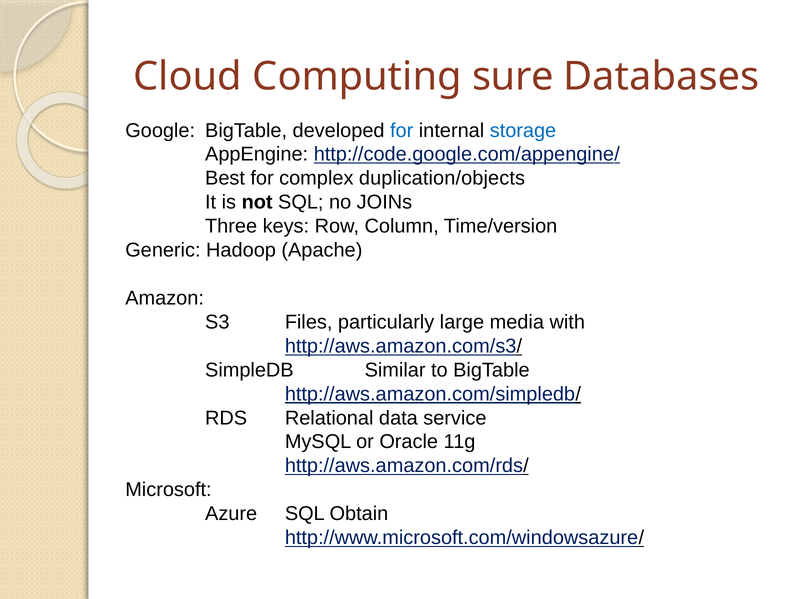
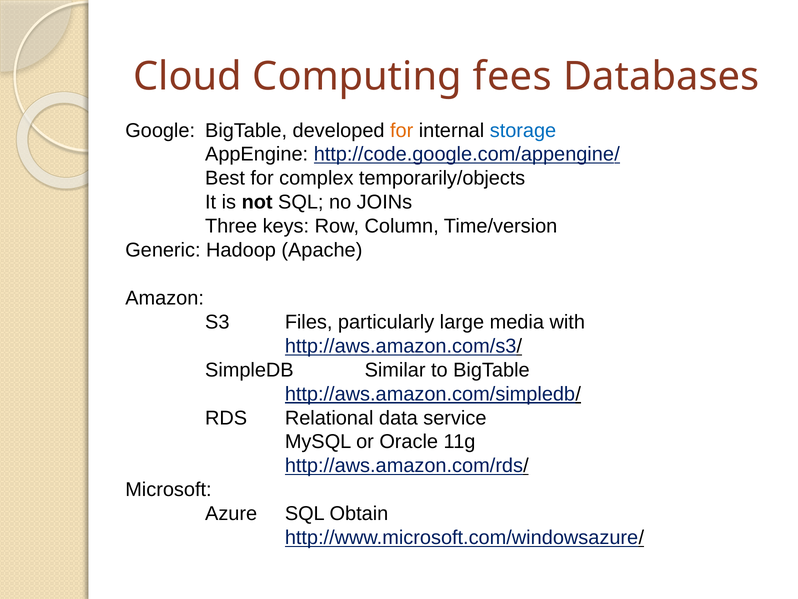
sure: sure -> fees
for at (402, 130) colour: blue -> orange
duplication/objects: duplication/objects -> temporarily/objects
